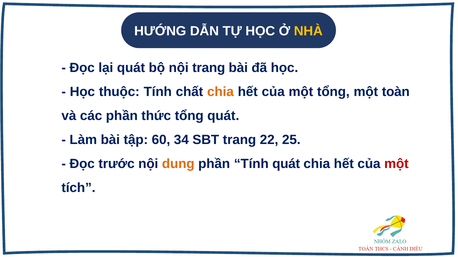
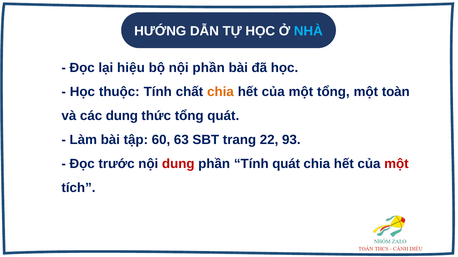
NHÀ colour: yellow -> light blue
lại quát: quát -> hiệu
nội trang: trang -> phần
các phần: phần -> dung
34: 34 -> 63
25: 25 -> 93
dung at (178, 164) colour: orange -> red
